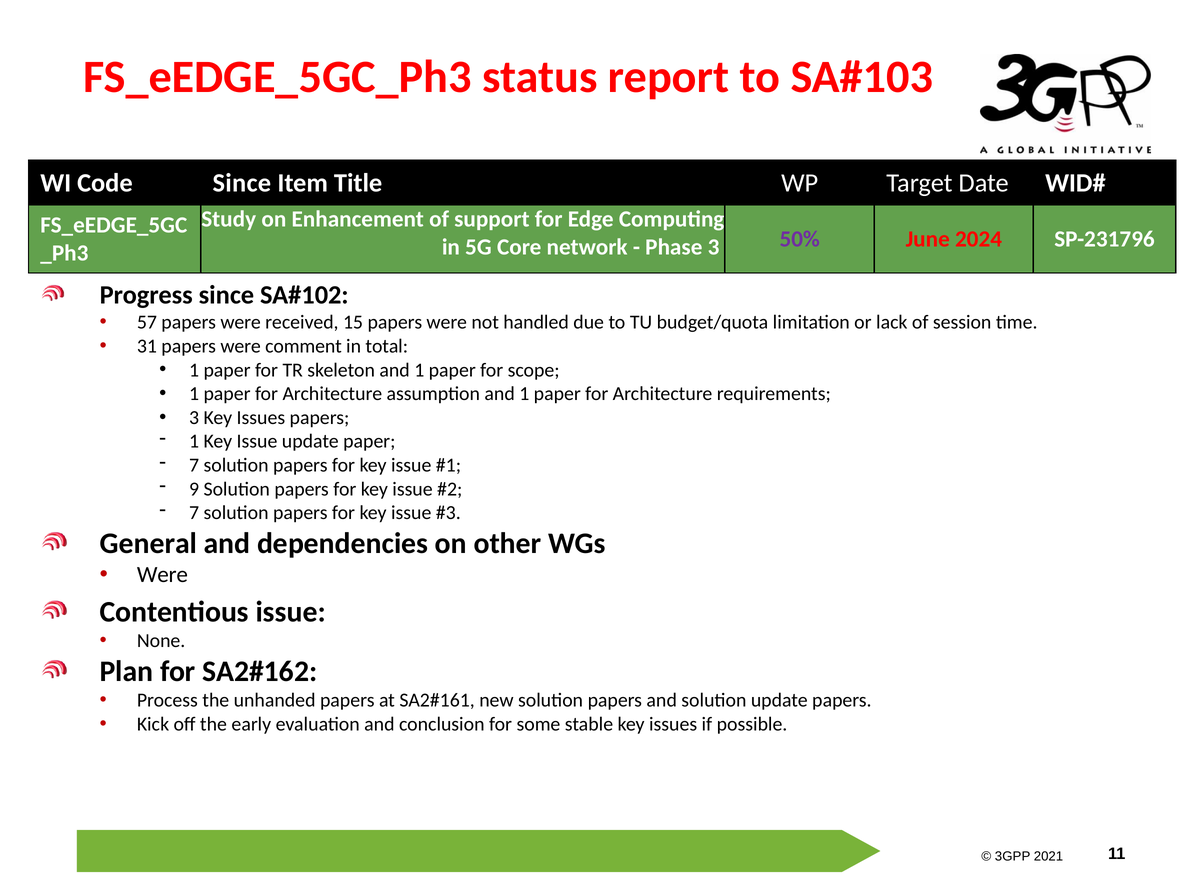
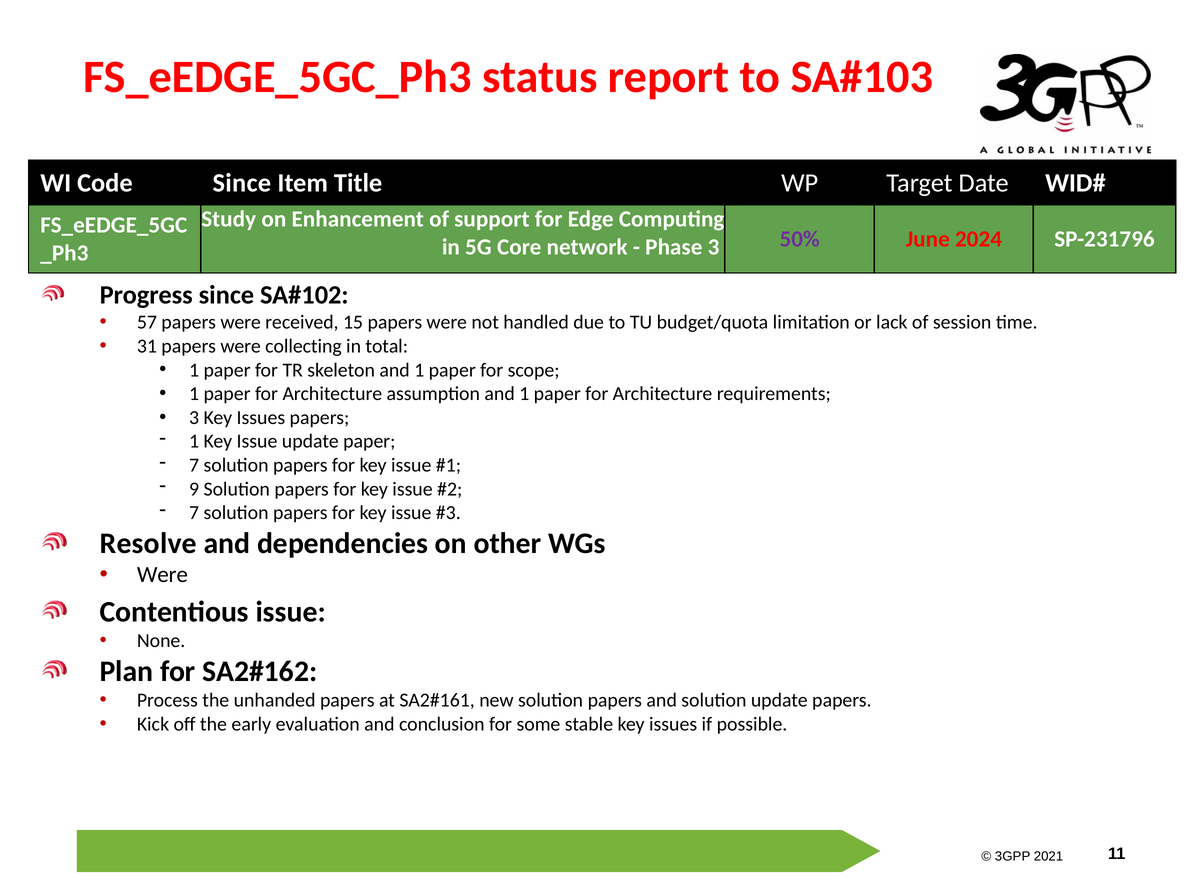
comment: comment -> collecting
General: General -> Resolve
